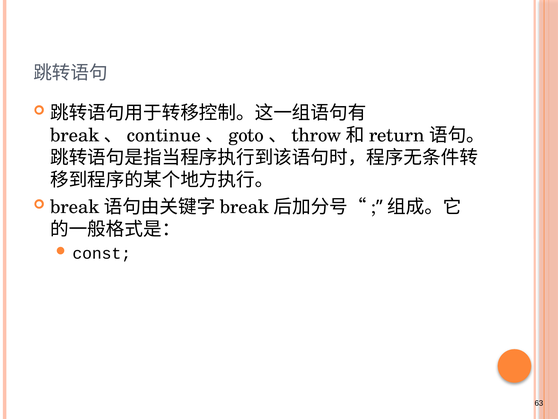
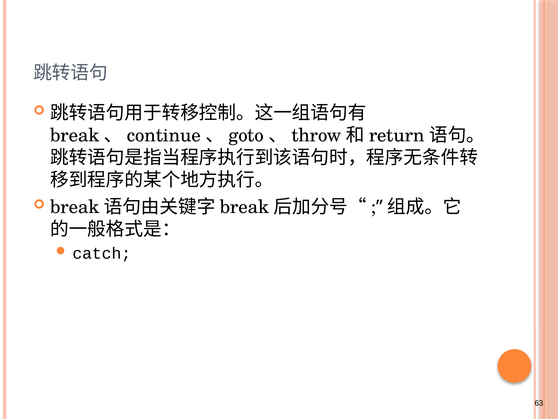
const: const -> catch
